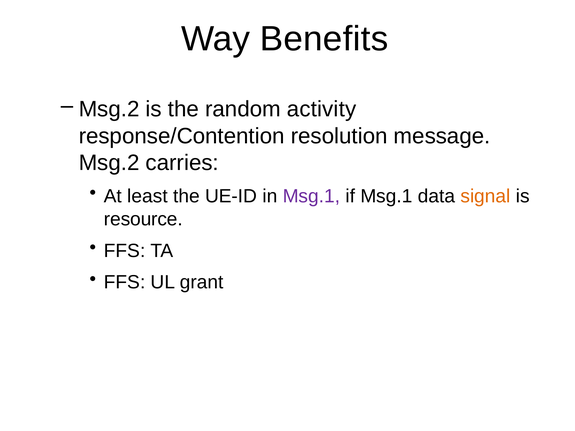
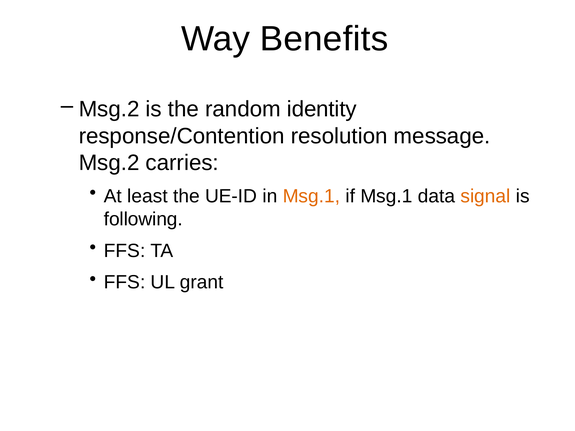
activity: activity -> identity
Msg.1 at (311, 196) colour: purple -> orange
resource: resource -> following
